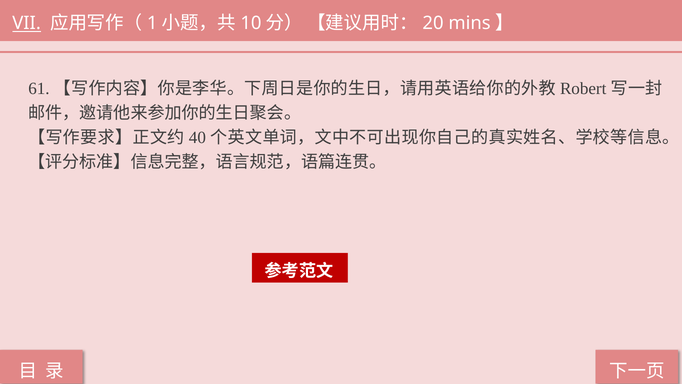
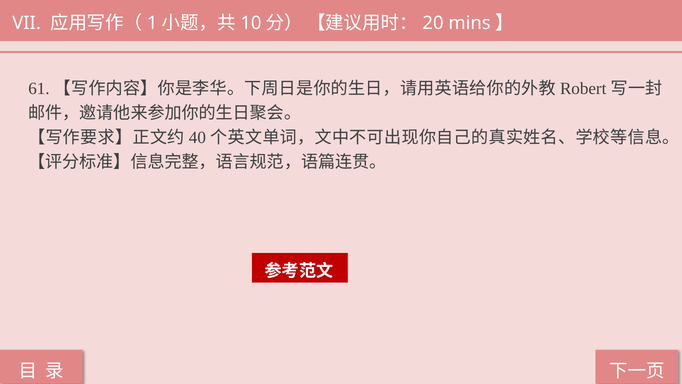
VII underline: present -> none
